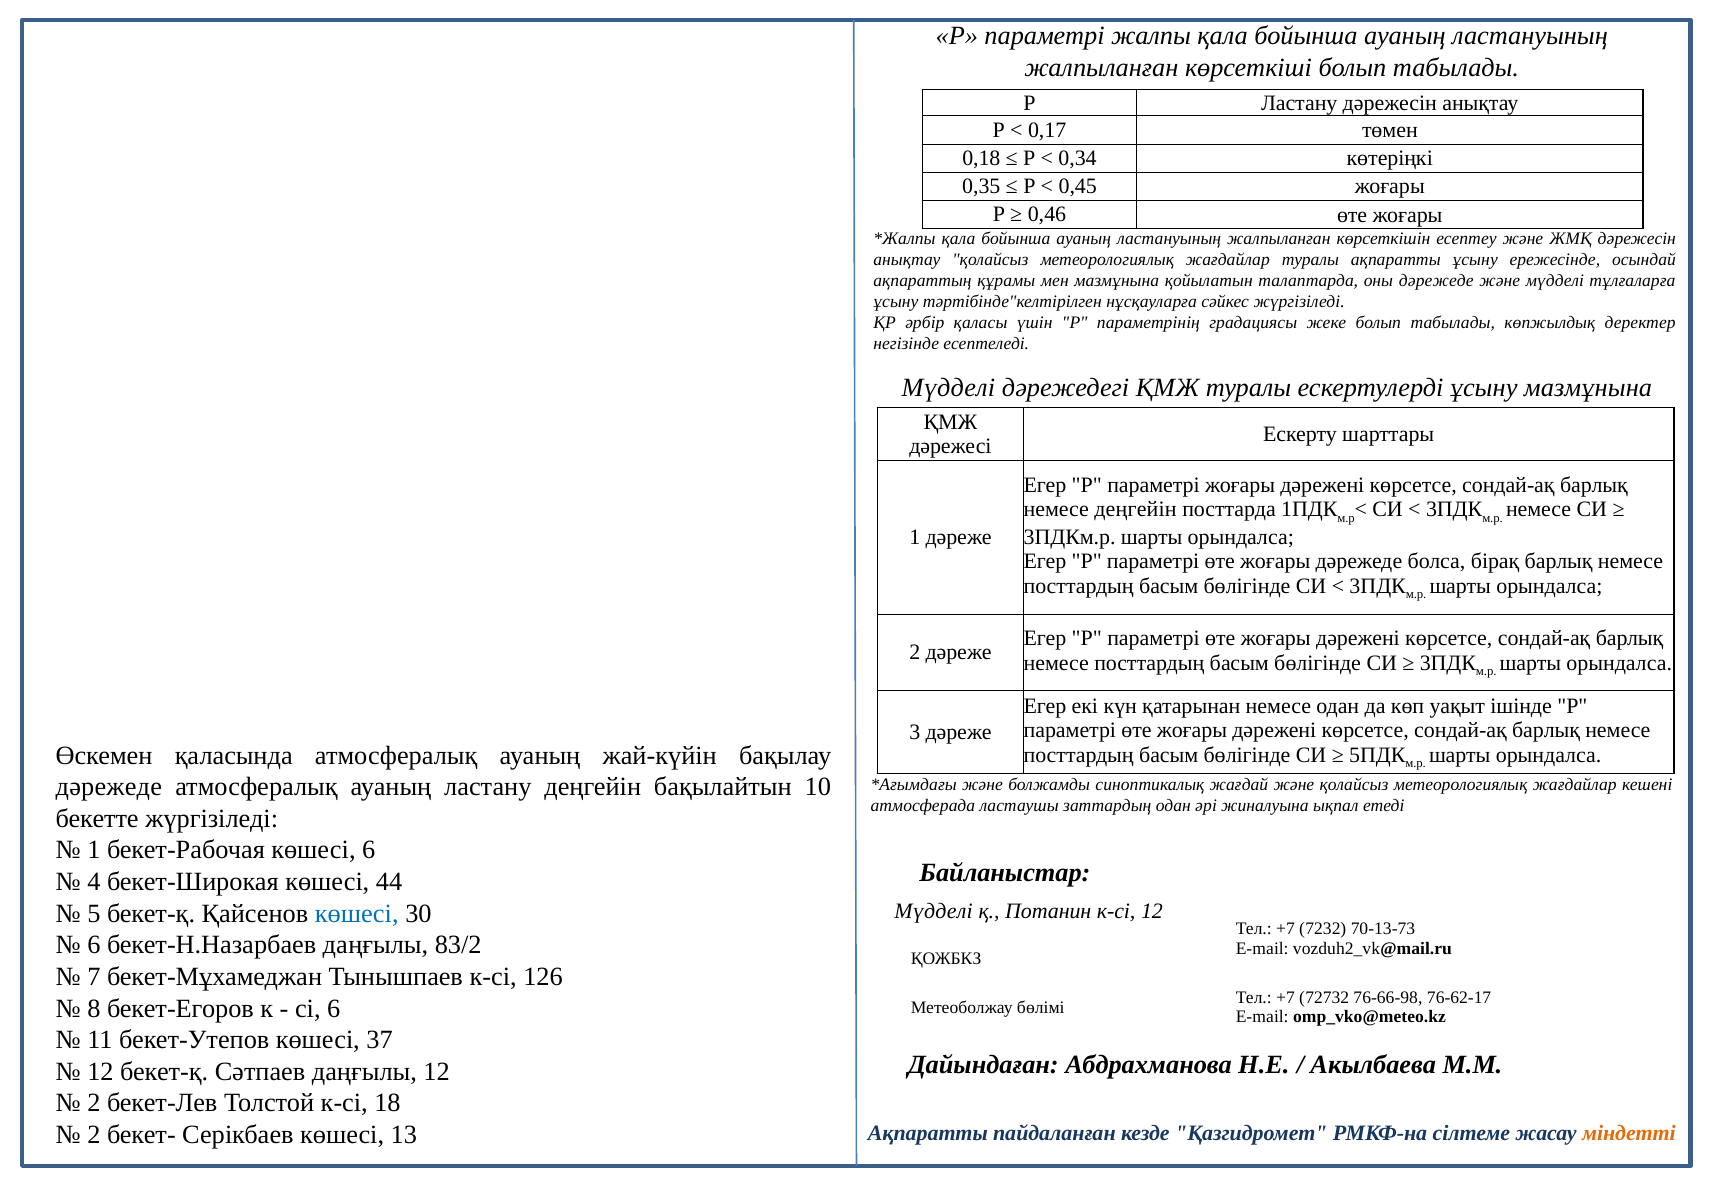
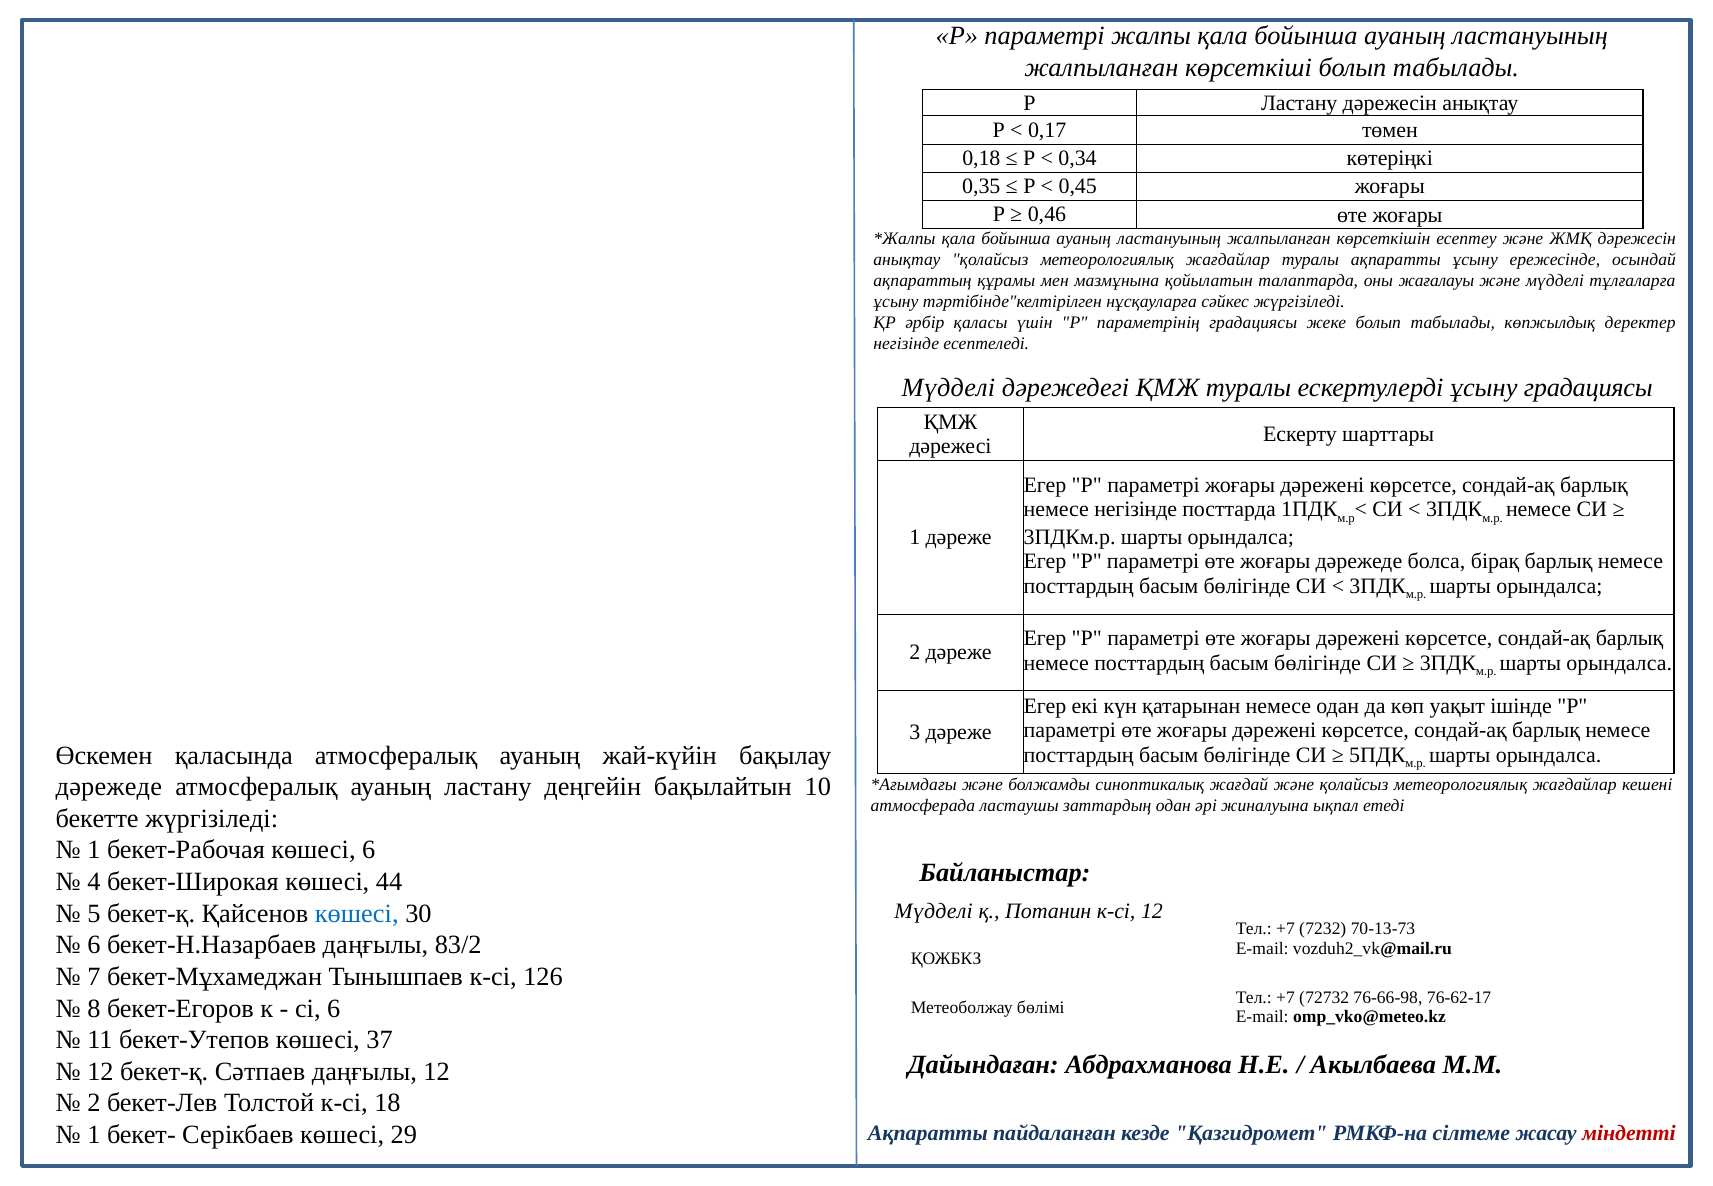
оны дәрежеде: дәрежеде -> жағалауы
ұсыну мазмұнына: мазмұнына -> градациясы
немесе деңгейін: деңгейін -> негізінде
2 at (94, 1135): 2 -> 1
13: 13 -> 29
міндетті colour: orange -> red
